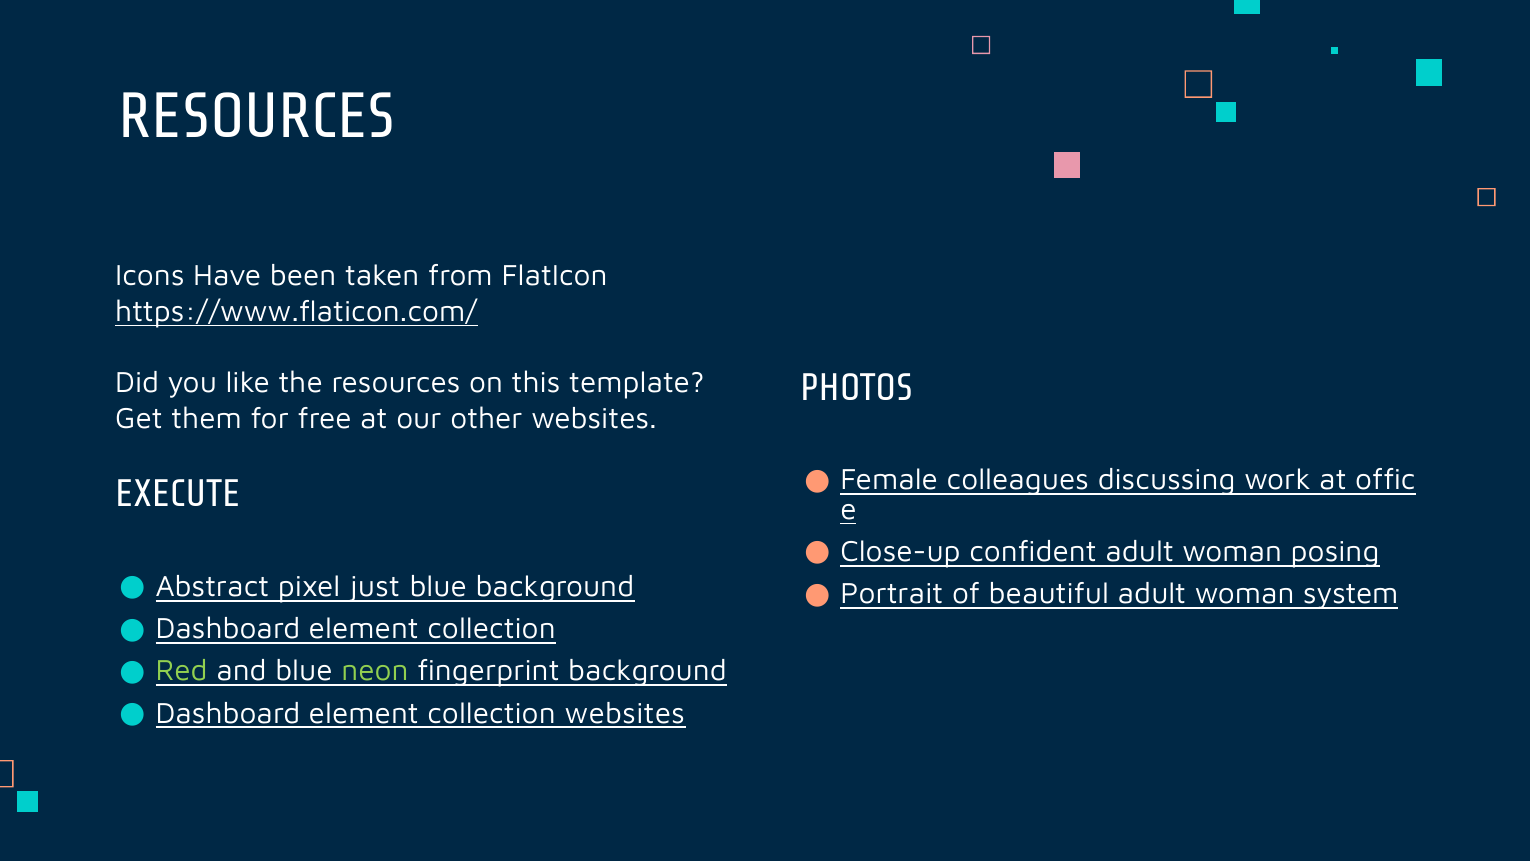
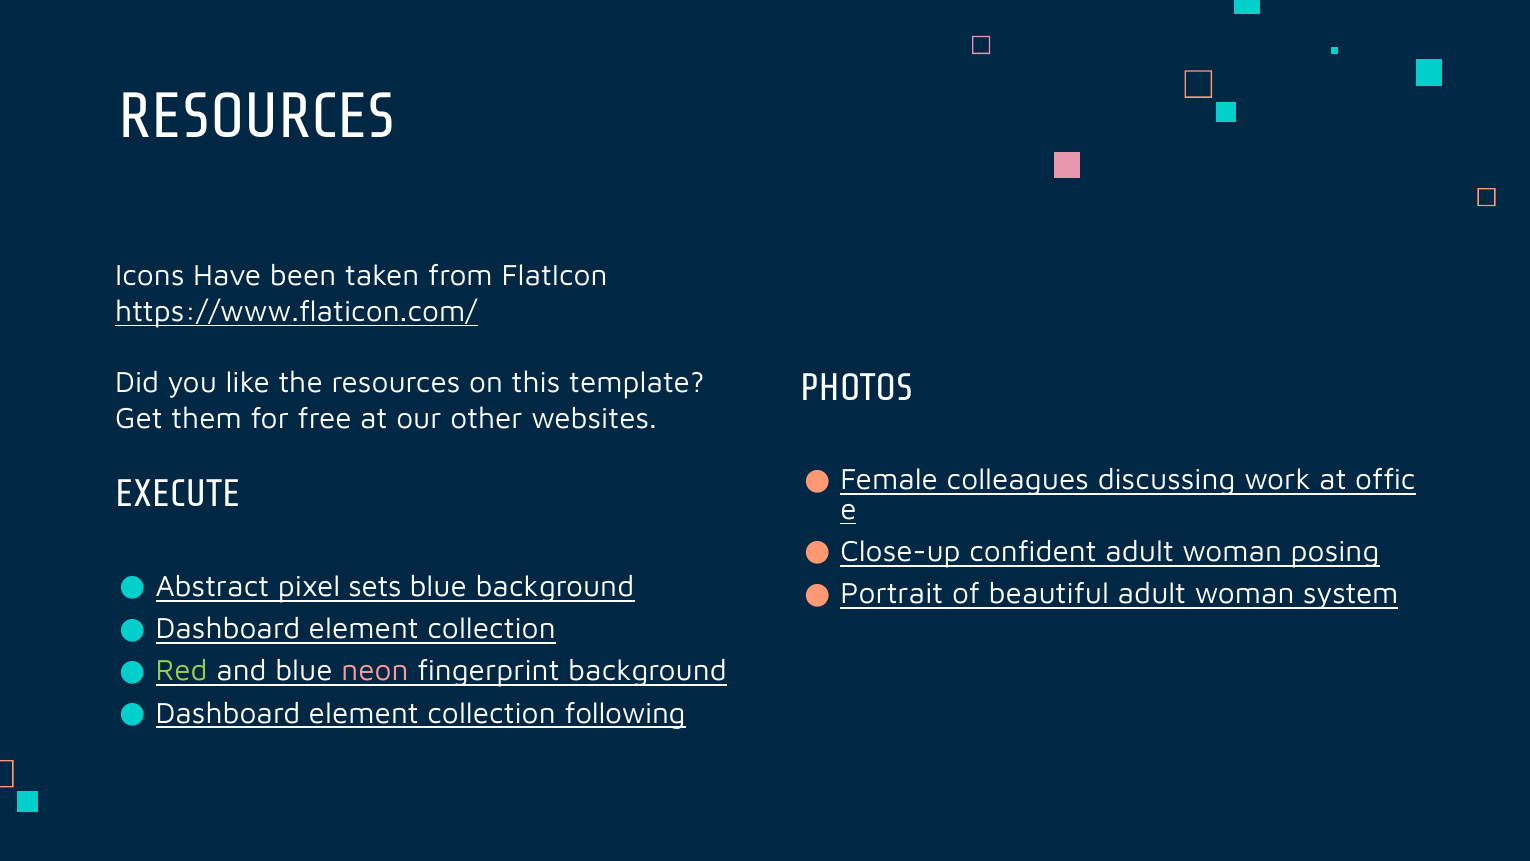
just: just -> sets
neon colour: light green -> pink
collection websites: websites -> following
